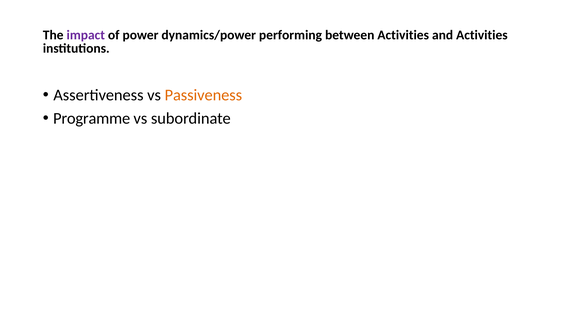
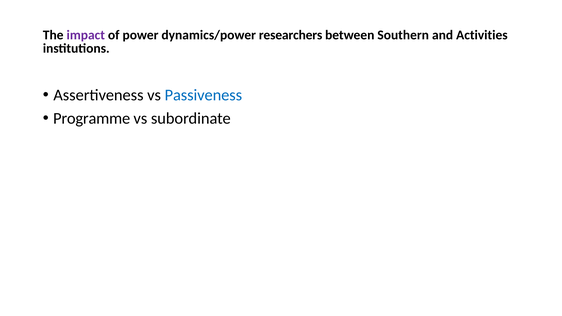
performing: performing -> researchers
between Activities: Activities -> Southern
Passiveness colour: orange -> blue
